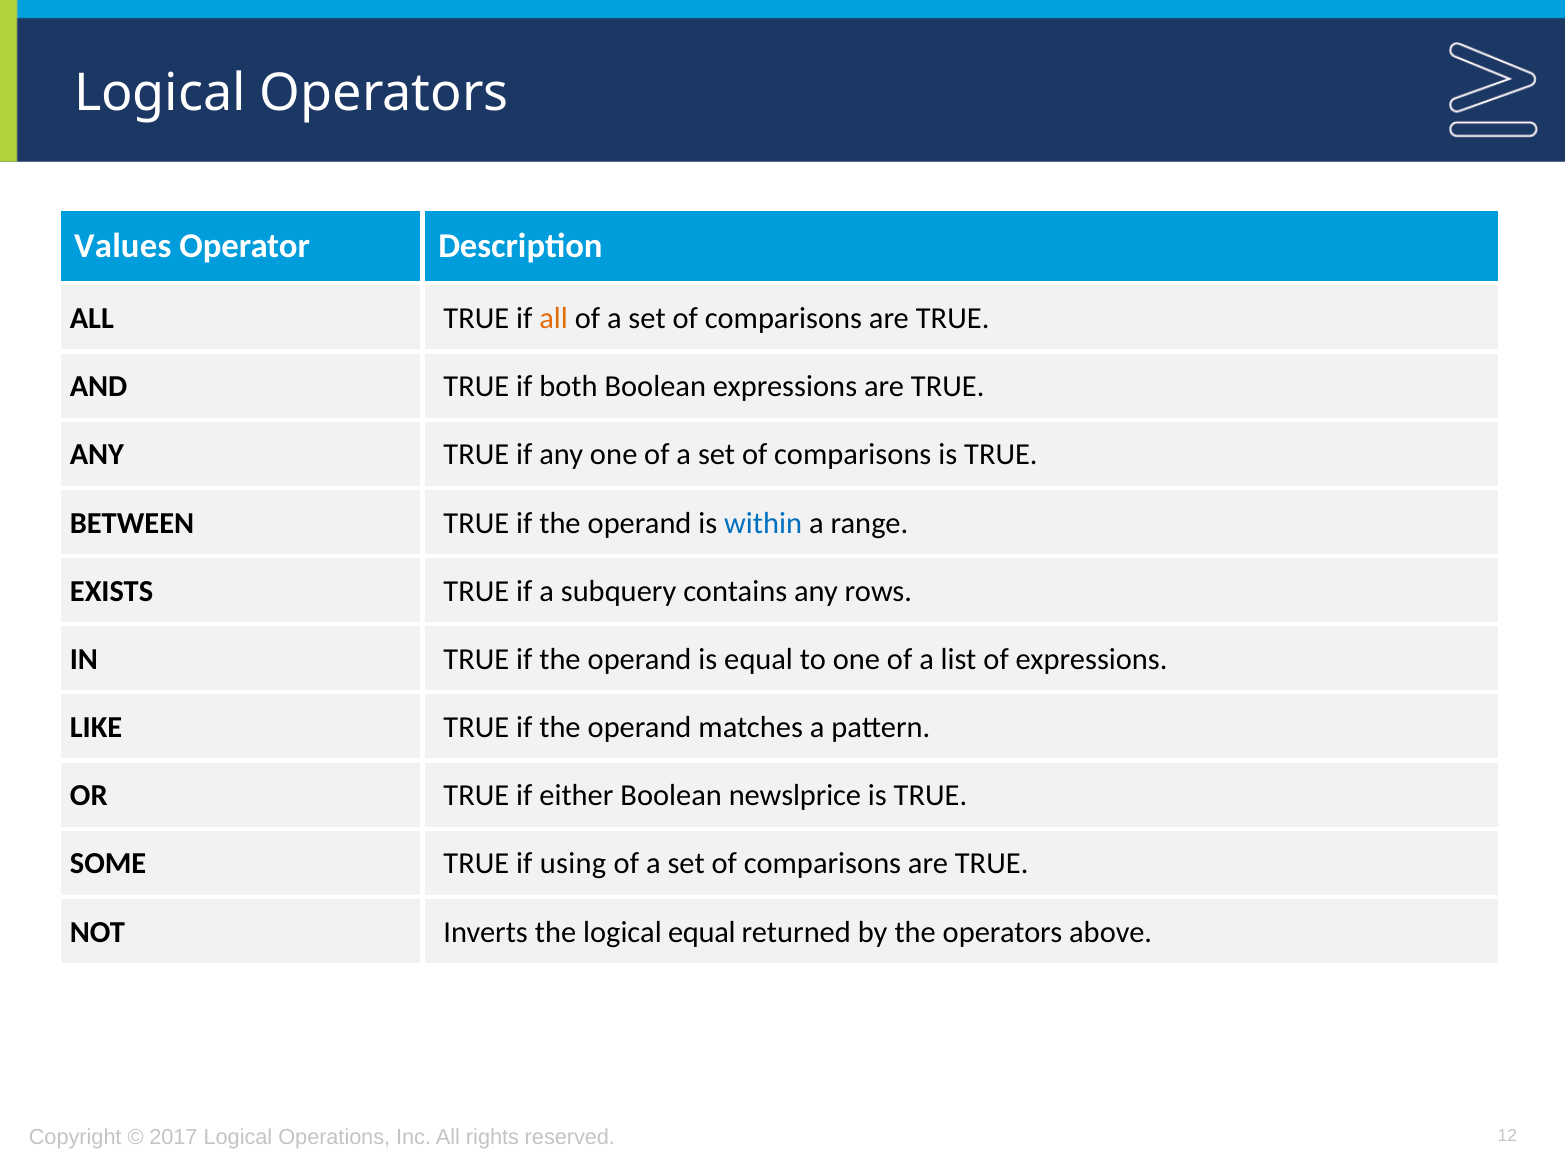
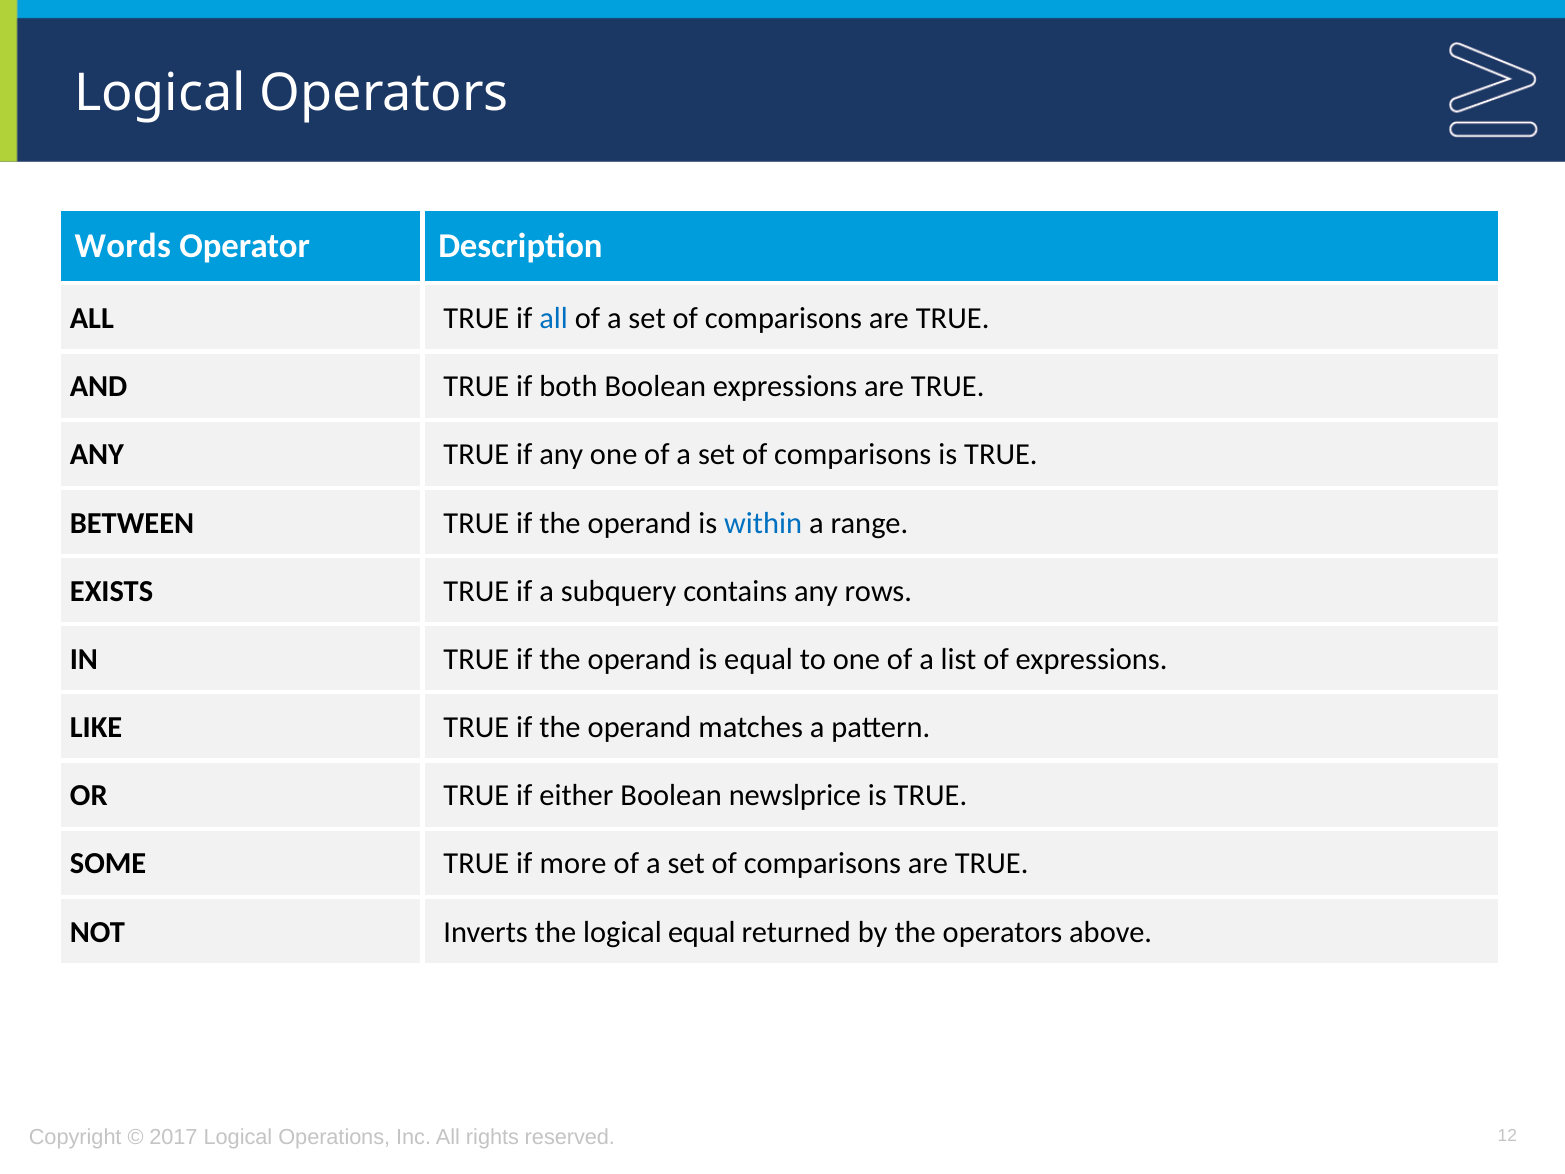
Values: Values -> Words
all at (554, 319) colour: orange -> blue
using: using -> more
